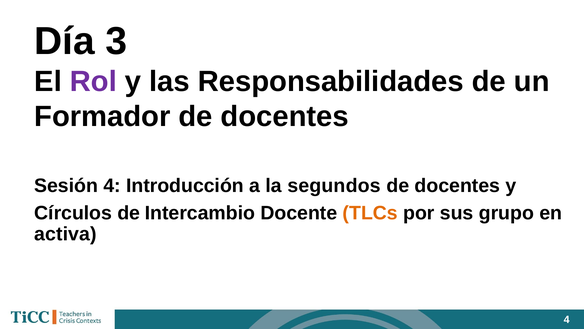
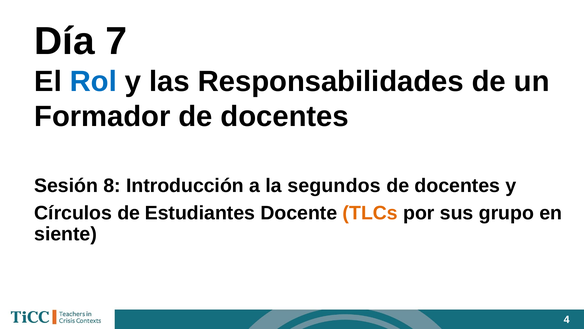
3: 3 -> 7
Rol colour: purple -> blue
Sesión 4: 4 -> 8
Intercambio: Intercambio -> Estudiantes
activa: activa -> siente
